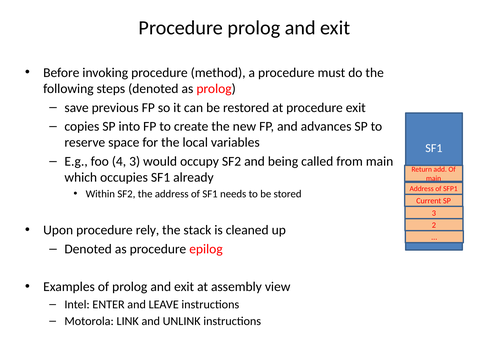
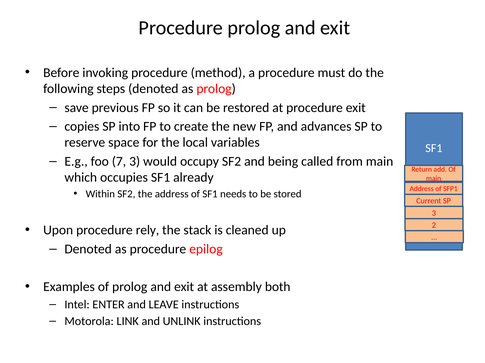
4: 4 -> 7
view: view -> both
